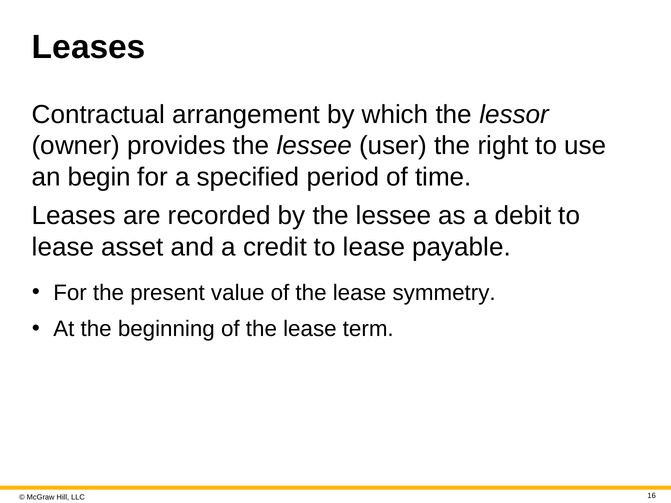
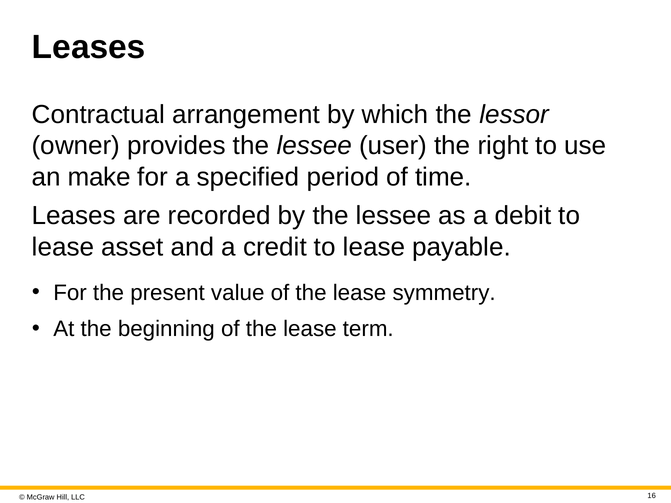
begin: begin -> make
